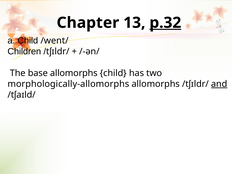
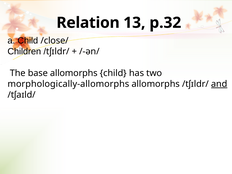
Chapter: Chapter -> Relation
p.32 underline: present -> none
/went/: /went/ -> /close/
